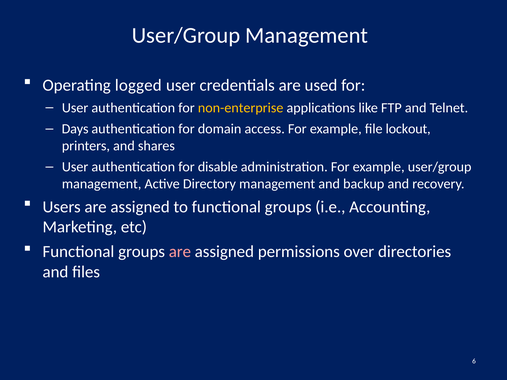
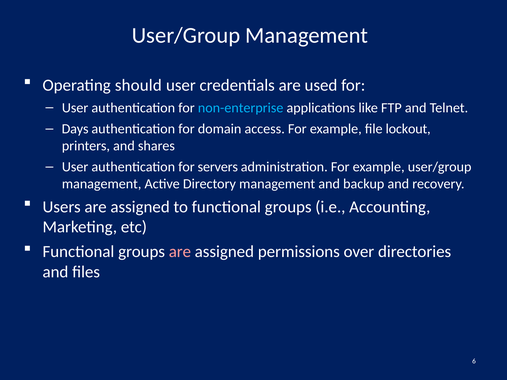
logged: logged -> should
non-enterprise colour: yellow -> light blue
disable: disable -> servers
